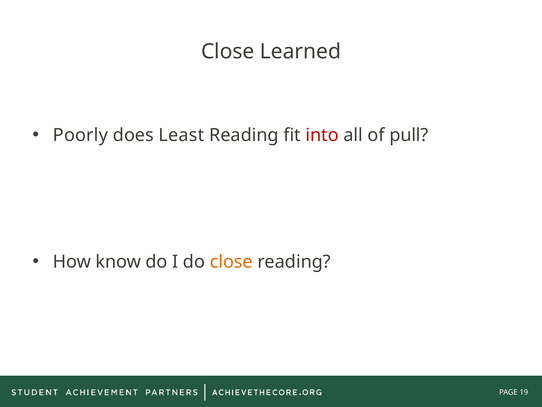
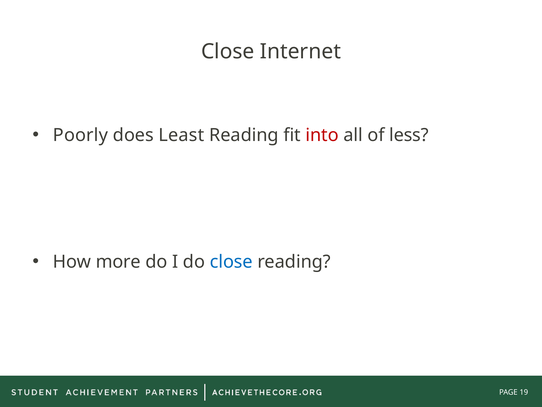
Learned: Learned -> Internet
pull: pull -> less
know: know -> more
close at (231, 261) colour: orange -> blue
